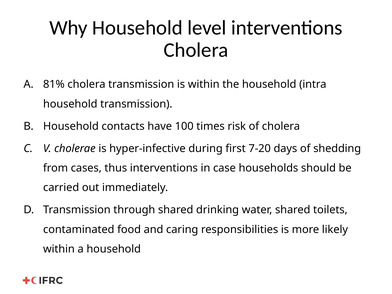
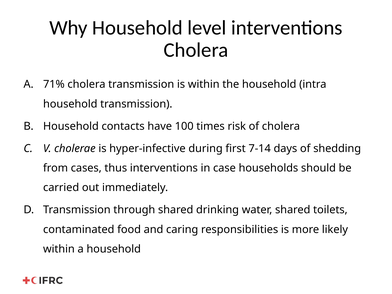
81%: 81% -> 71%
7-20: 7-20 -> 7-14
